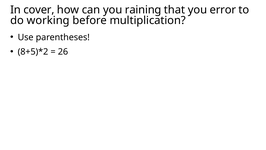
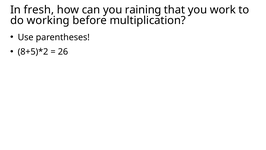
cover: cover -> fresh
error: error -> work
